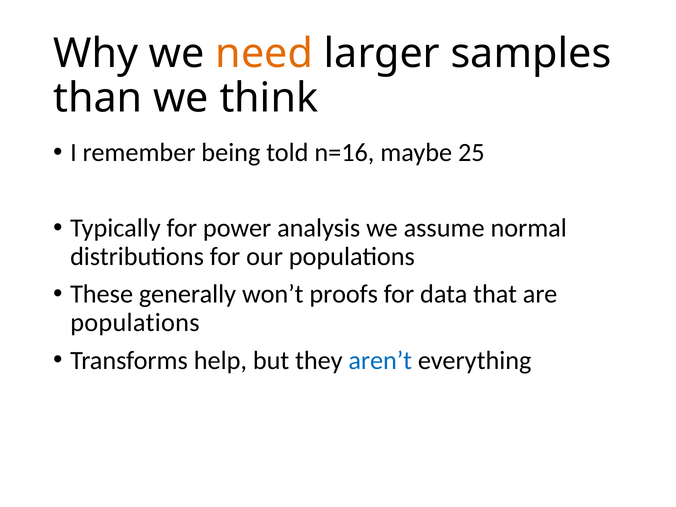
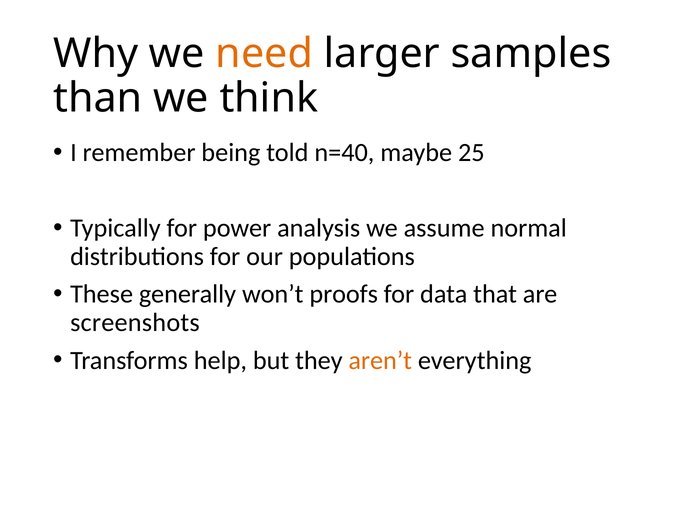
n=16: n=16 -> n=40
populations at (135, 323): populations -> screenshots
aren’t colour: blue -> orange
